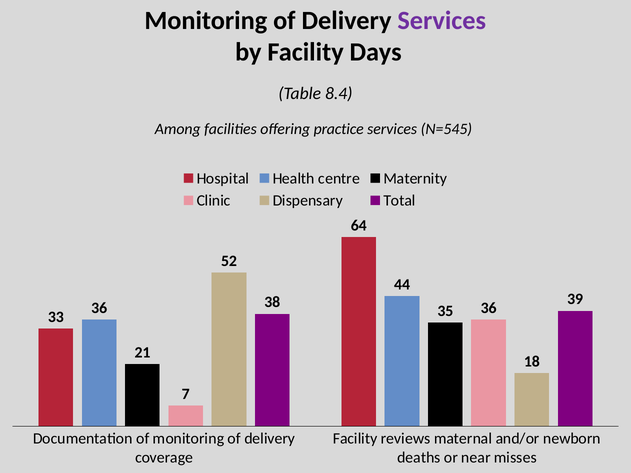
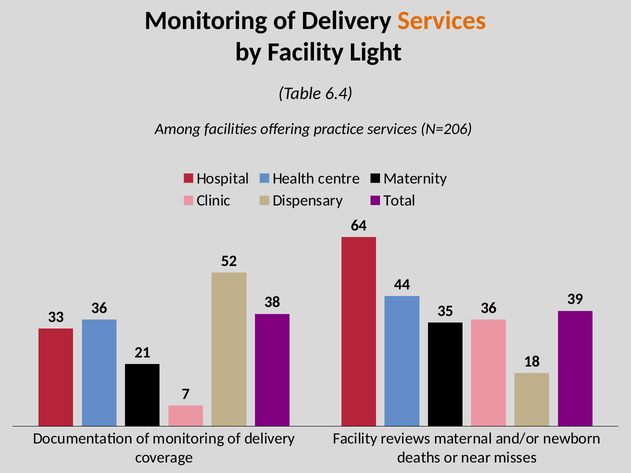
Services at (442, 21) colour: purple -> orange
Days: Days -> Light
8.4: 8.4 -> 6.4
N=545: N=545 -> N=206
